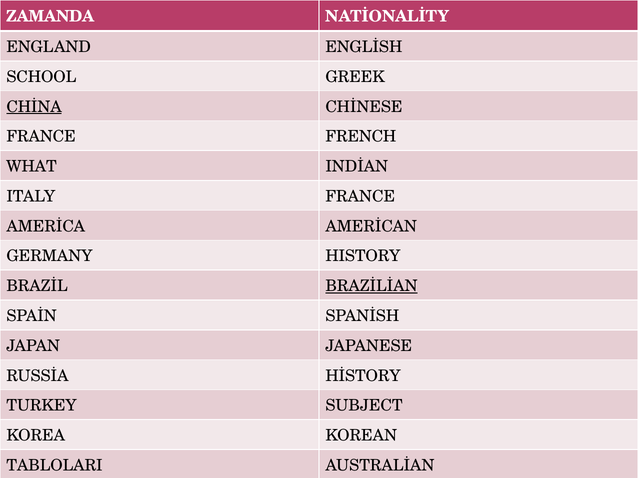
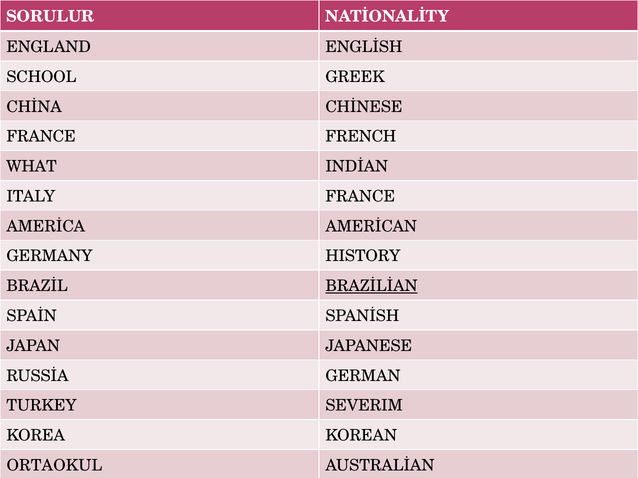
ZAMANDA: ZAMANDA -> SORULUR
CHİNA underline: present -> none
HİSTORY: HİSTORY -> GERMAN
SUBJECT: SUBJECT -> SEVERIM
TABLOLARI: TABLOLARI -> ORTAOKUL
